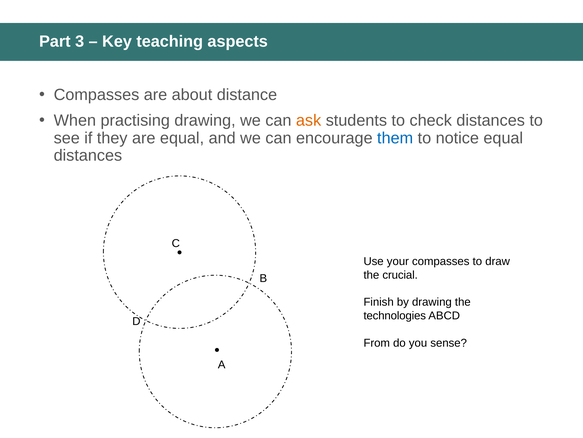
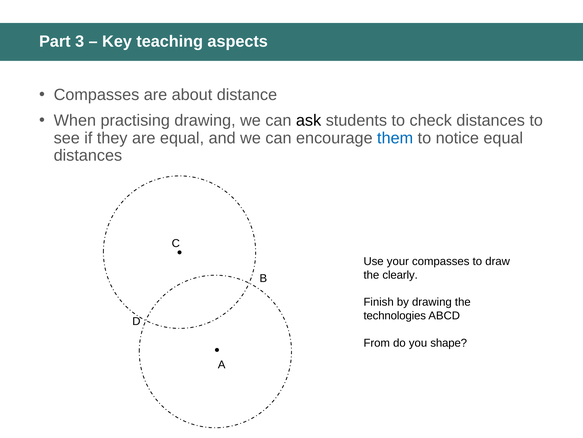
ask colour: orange -> black
crucial: crucial -> clearly
sense: sense -> shape
